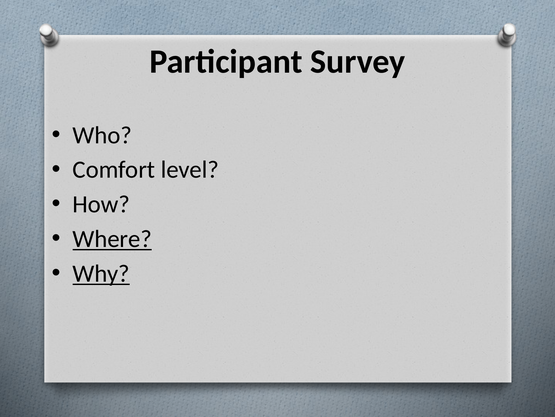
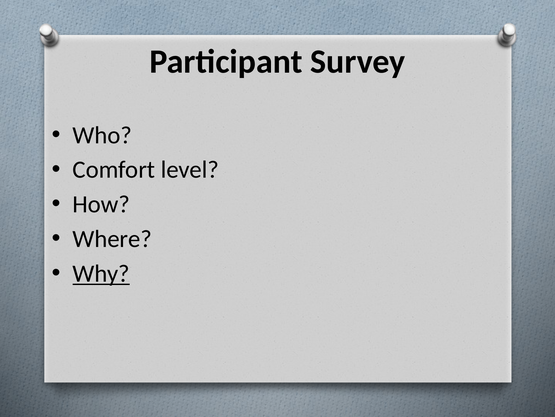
Where underline: present -> none
